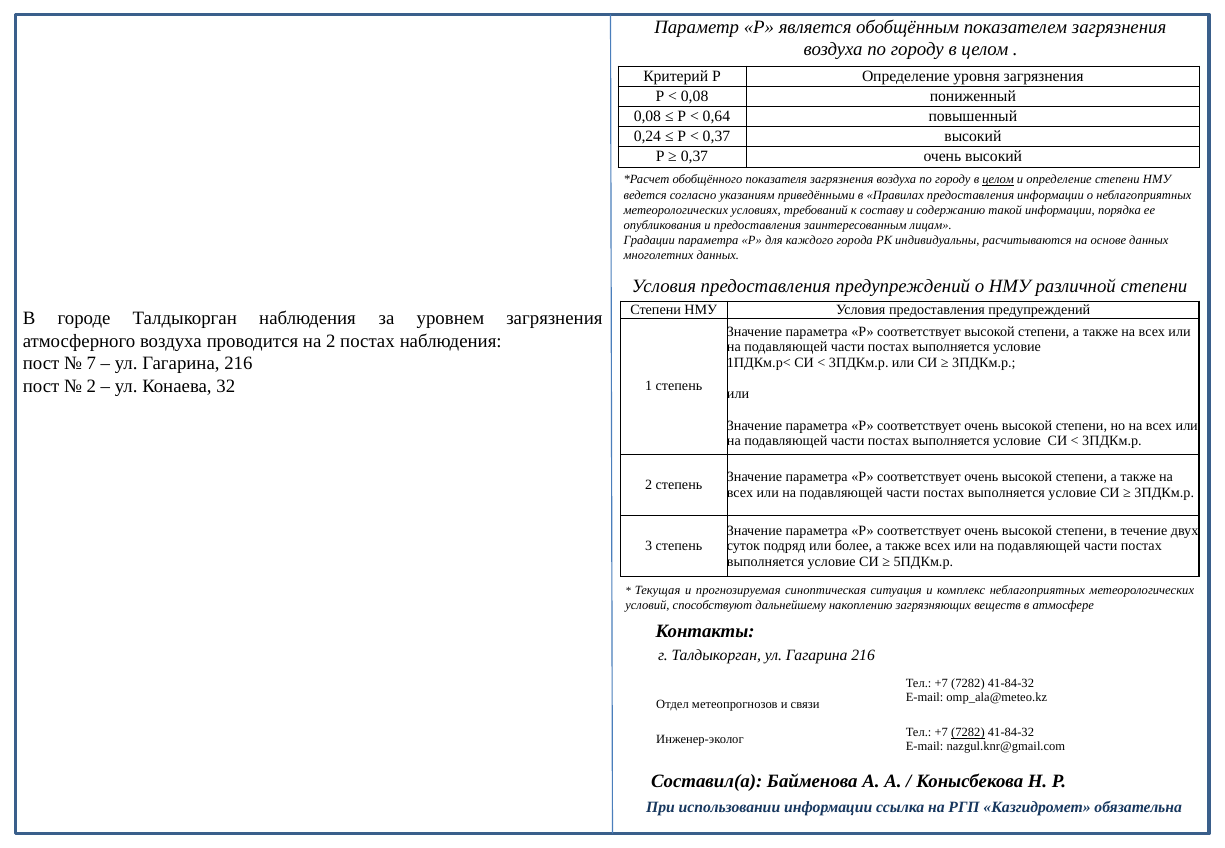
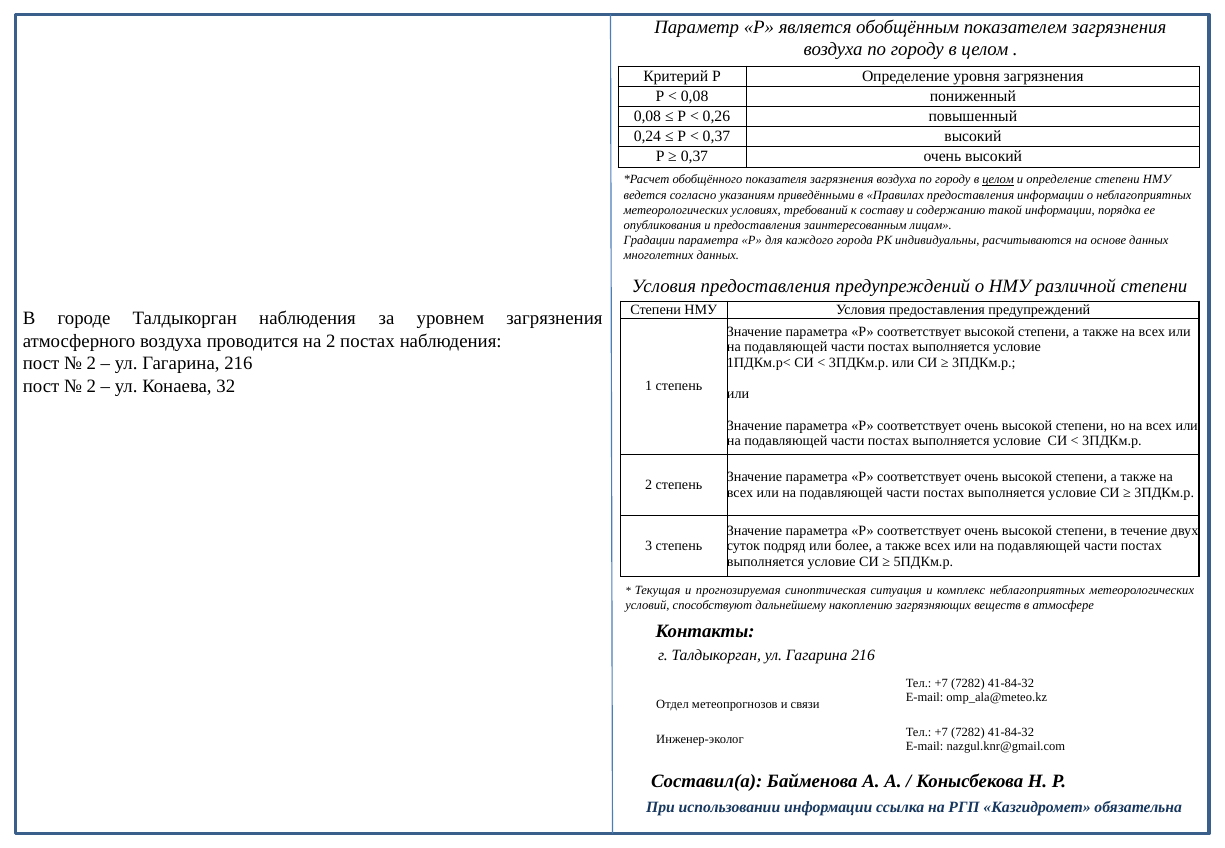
0,64: 0,64 -> 0,26
7 at (91, 364): 7 -> 2
7282 at (968, 733) underline: present -> none
